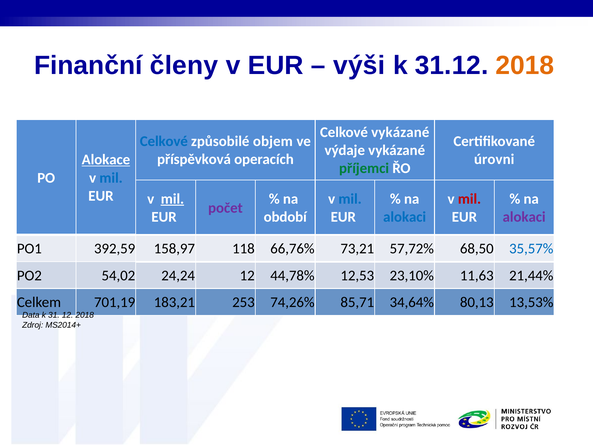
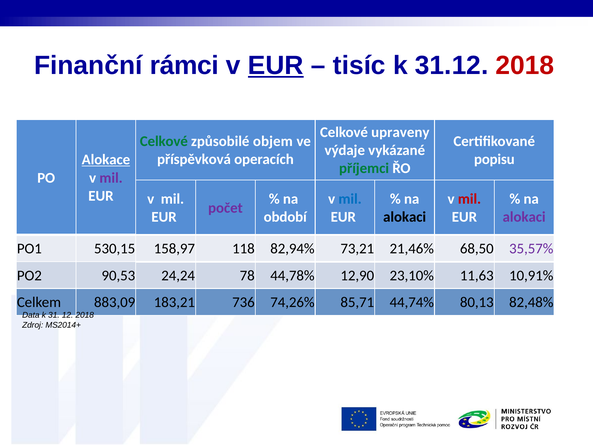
členy: členy -> rámci
EUR at (276, 66) underline: none -> present
výši: výši -> tisíc
2018 at (525, 66) colour: orange -> red
Celkové vykázané: vykázané -> upraveny
Celkové at (164, 141) colour: blue -> green
úrovni: úrovni -> popisu
mil at (111, 178) colour: blue -> purple
mil at (172, 199) underline: present -> none
alokaci at (405, 217) colour: blue -> black
392,59: 392,59 -> 530,15
66,76%: 66,76% -> 82,94%
57,72%: 57,72% -> 21,46%
35,57% colour: blue -> purple
54,02: 54,02 -> 90,53
24,24 12: 12 -> 78
12,53: 12,53 -> 12,90
21,44%: 21,44% -> 10,91%
701,19: 701,19 -> 883,09
253: 253 -> 736
34,64%: 34,64% -> 44,74%
13,53%: 13,53% -> 82,48%
